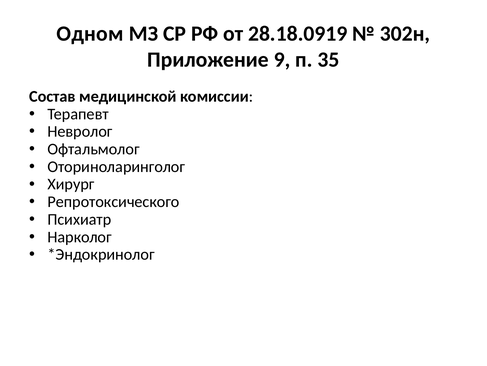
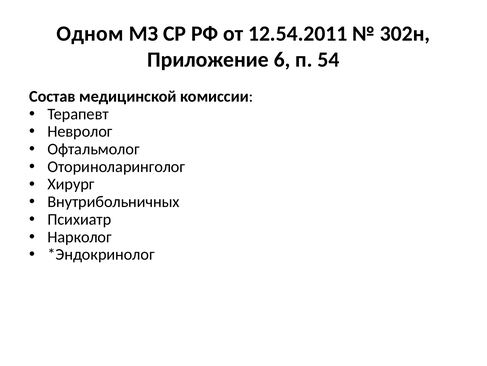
28.18.0919: 28.18.0919 -> 12.54.2011
9: 9 -> 6
35: 35 -> 54
Репротоксического: Репротоксического -> Внутрибольничных
